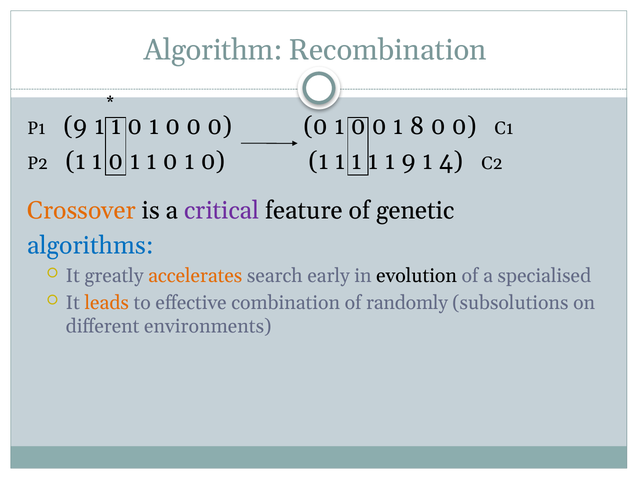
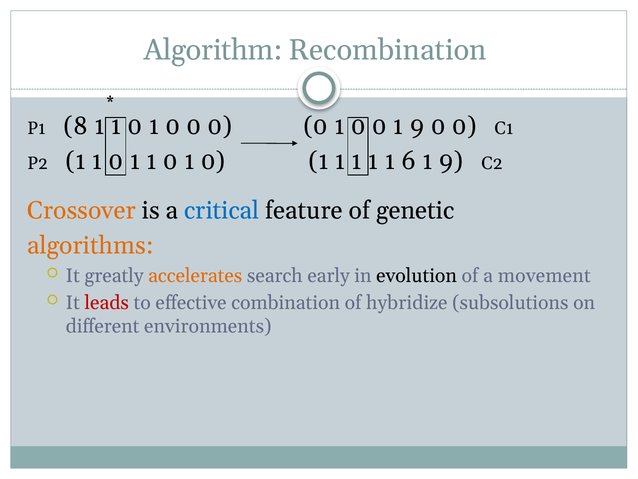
P1 9: 9 -> 8
0 1 8: 8 -> 9
1 9: 9 -> 6
4 at (451, 161): 4 -> 9
critical colour: purple -> blue
algorithms colour: blue -> orange
specialised: specialised -> movement
leads colour: orange -> red
randomly: randomly -> hybridize
